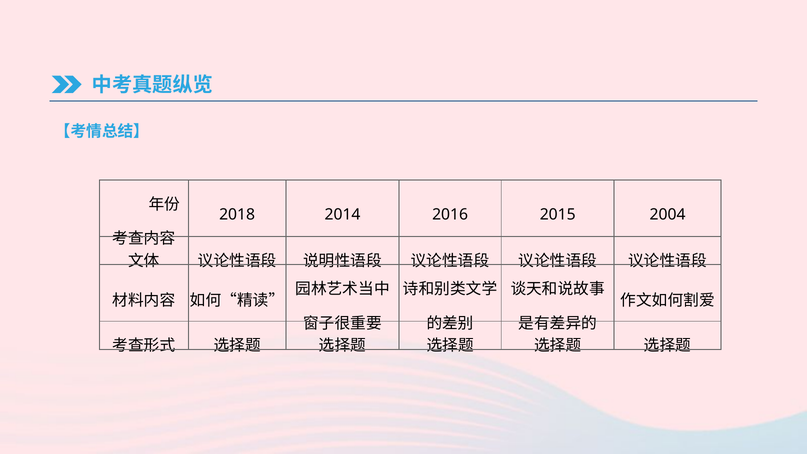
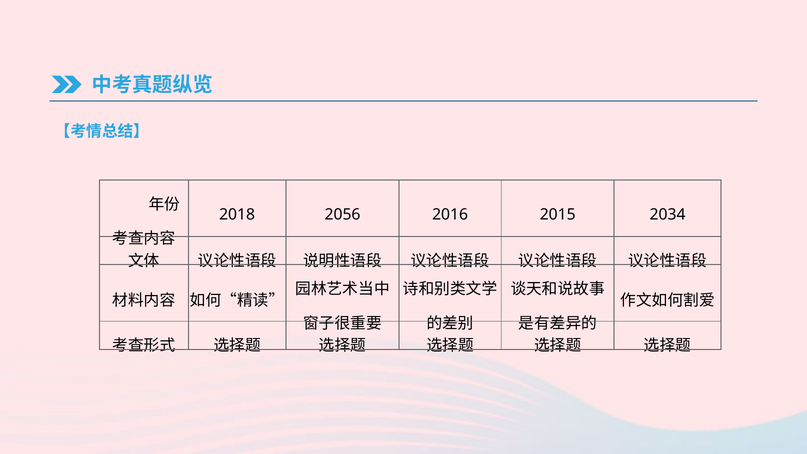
2014: 2014 -> 2056
2004: 2004 -> 2034
